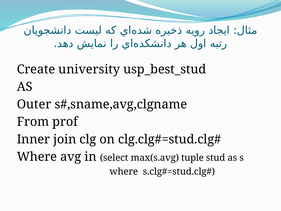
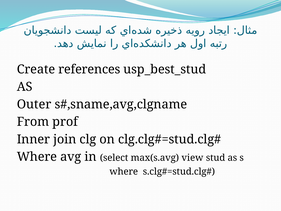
university: university -> references
tuple: tuple -> view
